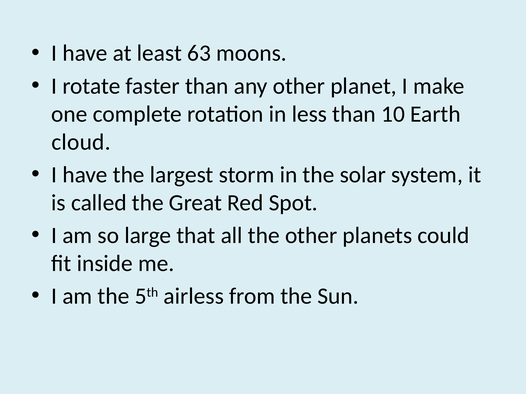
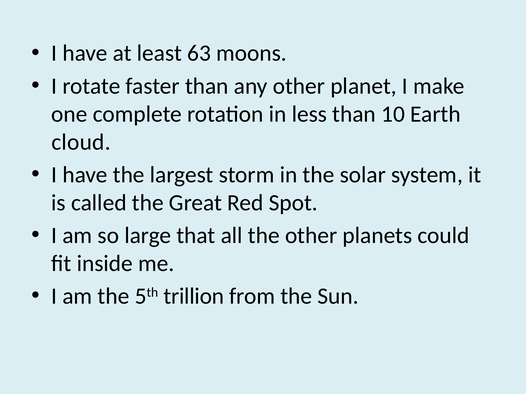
airless: airless -> trillion
